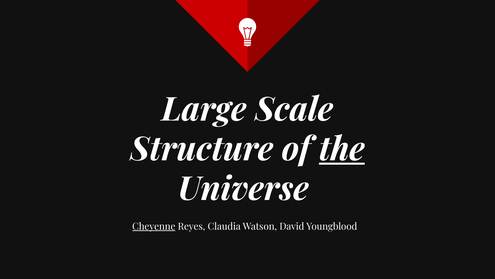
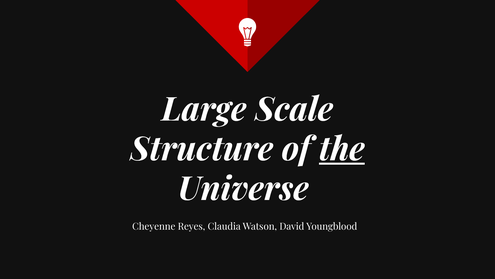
Cheyenne underline: present -> none
